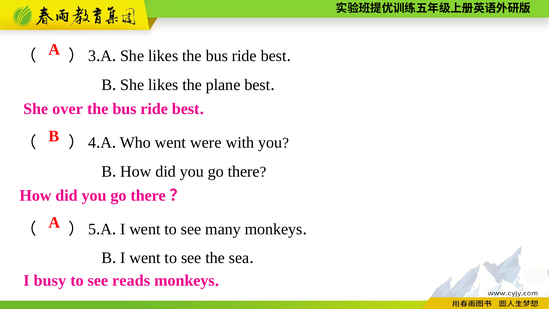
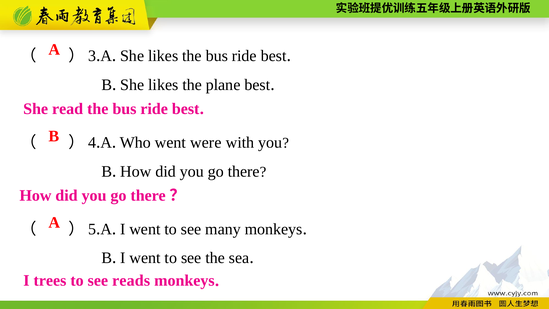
over: over -> read
busy: busy -> trees
